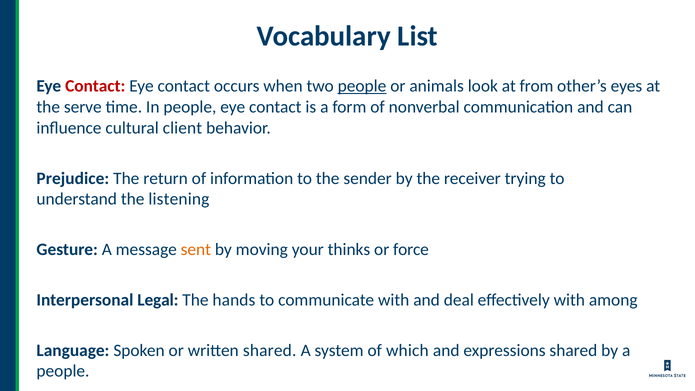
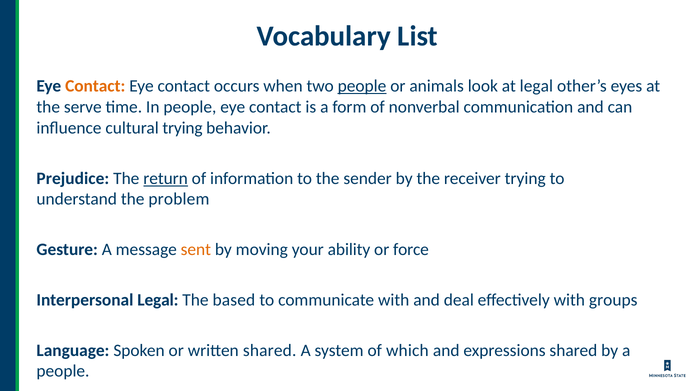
Contact at (95, 86) colour: red -> orange
at from: from -> legal
cultural client: client -> trying
return underline: none -> present
listening: listening -> problem
thinks: thinks -> ability
hands: hands -> based
among: among -> groups
